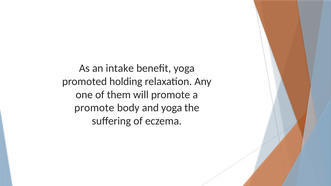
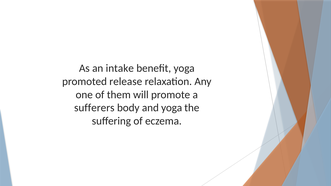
holding: holding -> release
promote at (94, 108): promote -> sufferers
